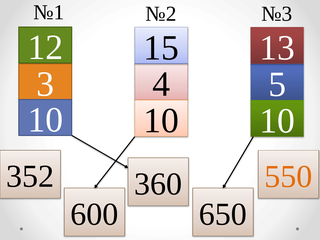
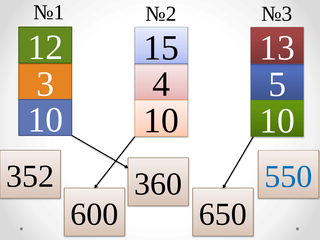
550 colour: orange -> blue
